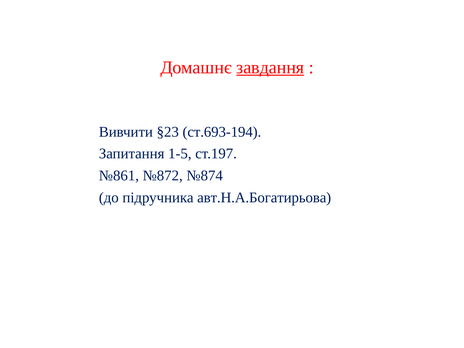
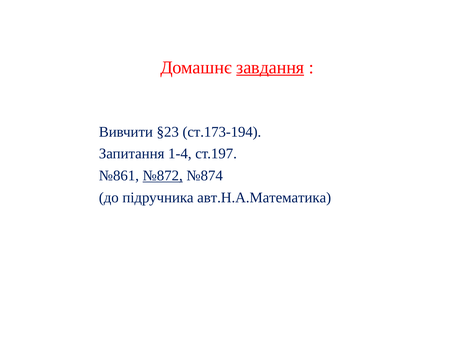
ст.693-194: ст.693-194 -> ст.173-194
1-5: 1-5 -> 1-4
№872 underline: none -> present
авт.Н.А.Богатирьова: авт.Н.А.Богатирьова -> авт.Н.А.Математика
